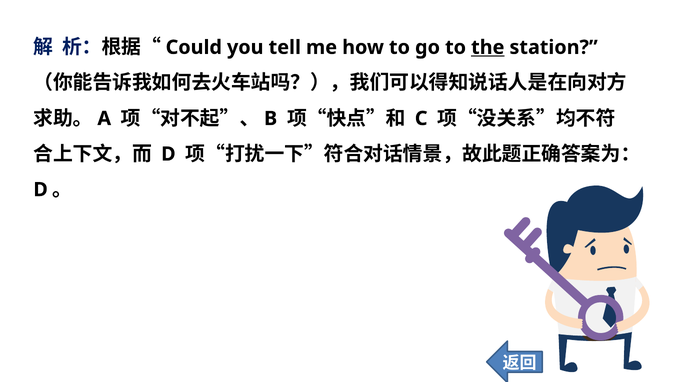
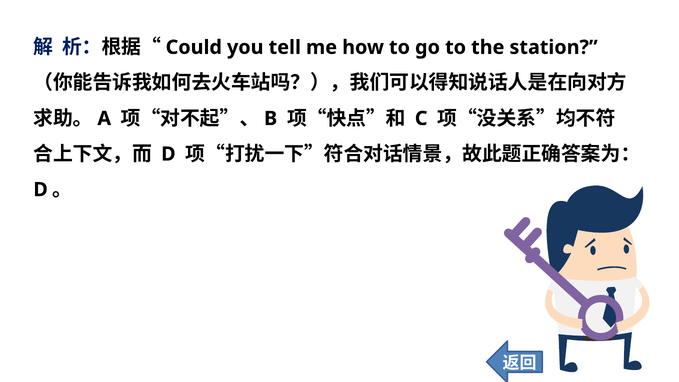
the underline: present -> none
